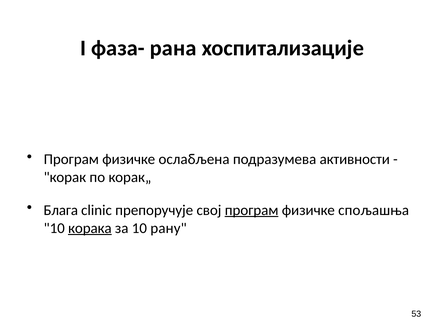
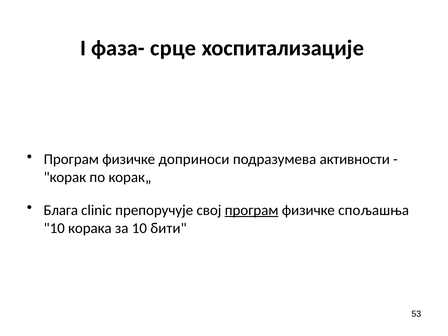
рана: рана -> срце
ослабљена: ослабљена -> доприноси
корака underline: present -> none
рану: рану -> бити
